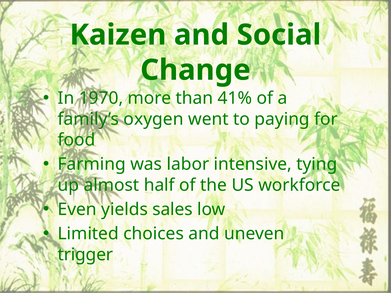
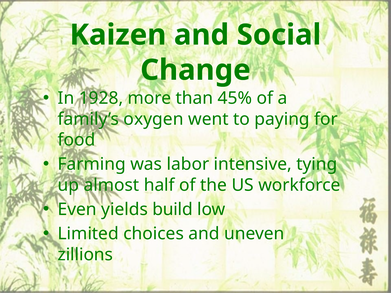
1970: 1970 -> 1928
41%: 41% -> 45%
sales: sales -> build
trigger: trigger -> zillions
